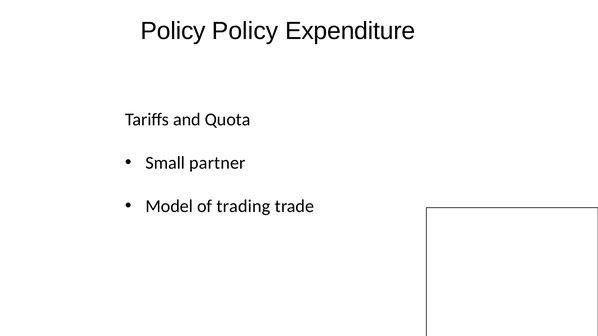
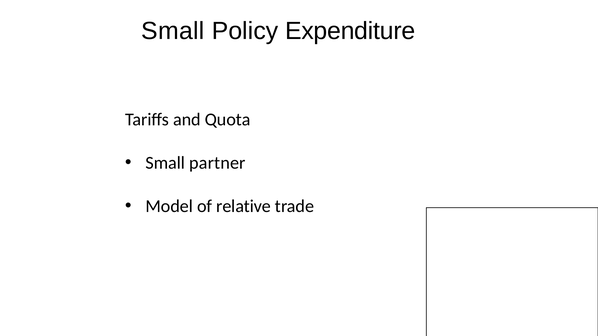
Policy at (173, 31): Policy -> Small
trading: trading -> relative
